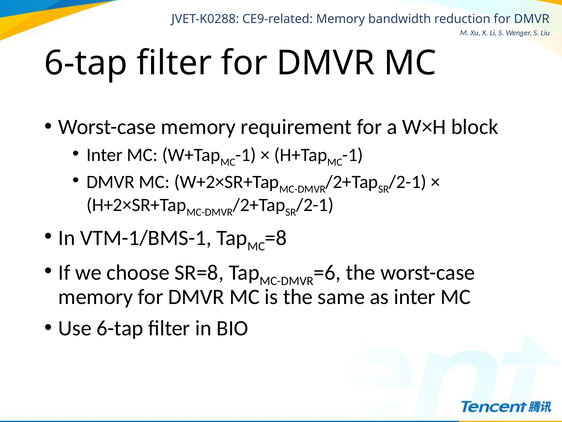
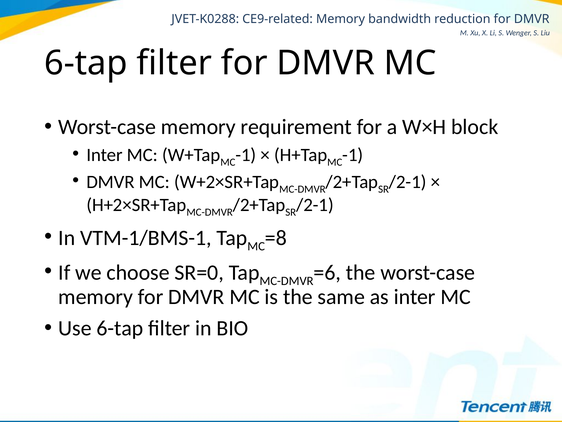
SR=8: SR=8 -> SR=0
